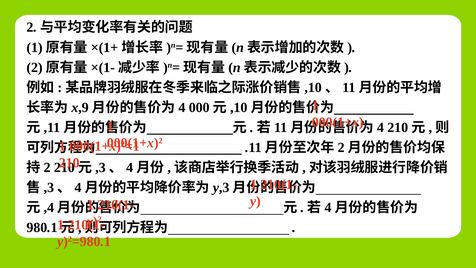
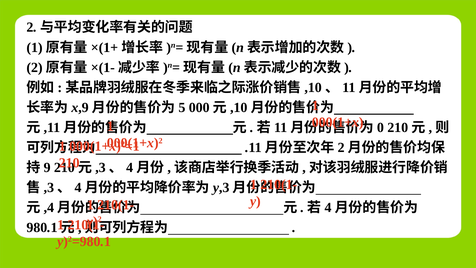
4 at (182, 107): 4 -> 5
4 at (380, 127): 4 -> 0
2 at (47, 167): 2 -> 9
